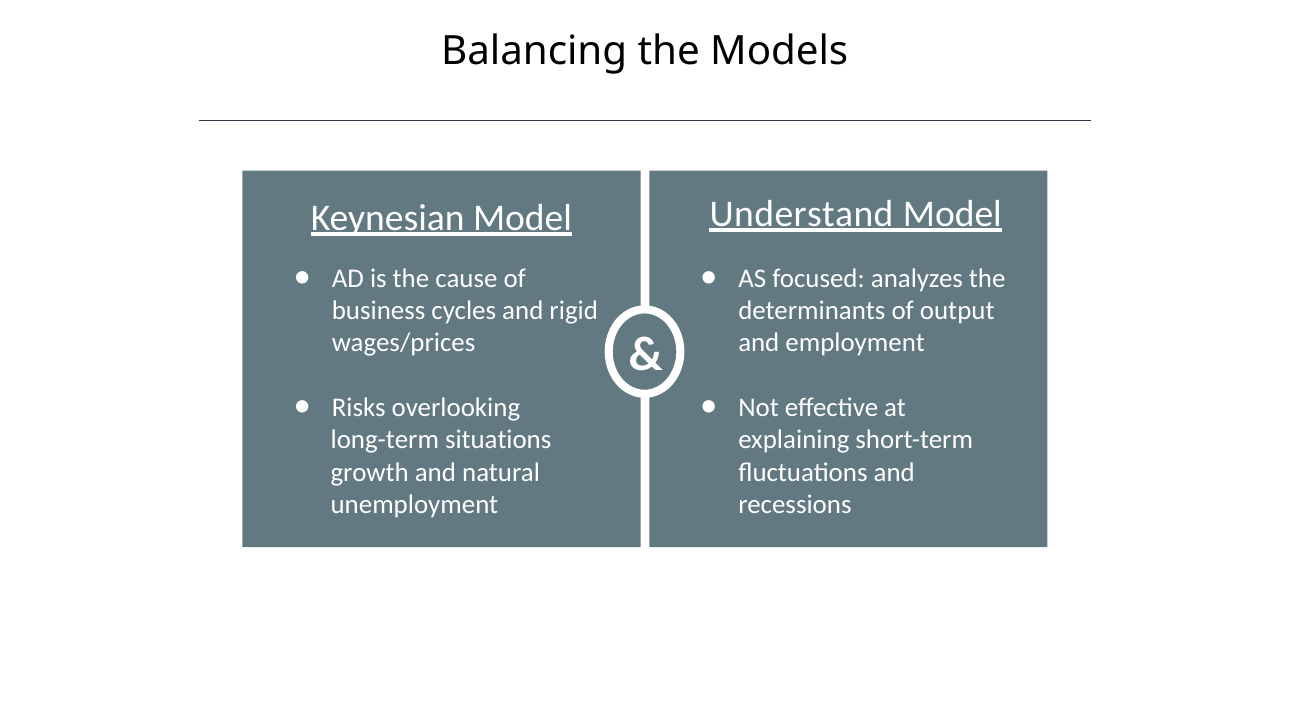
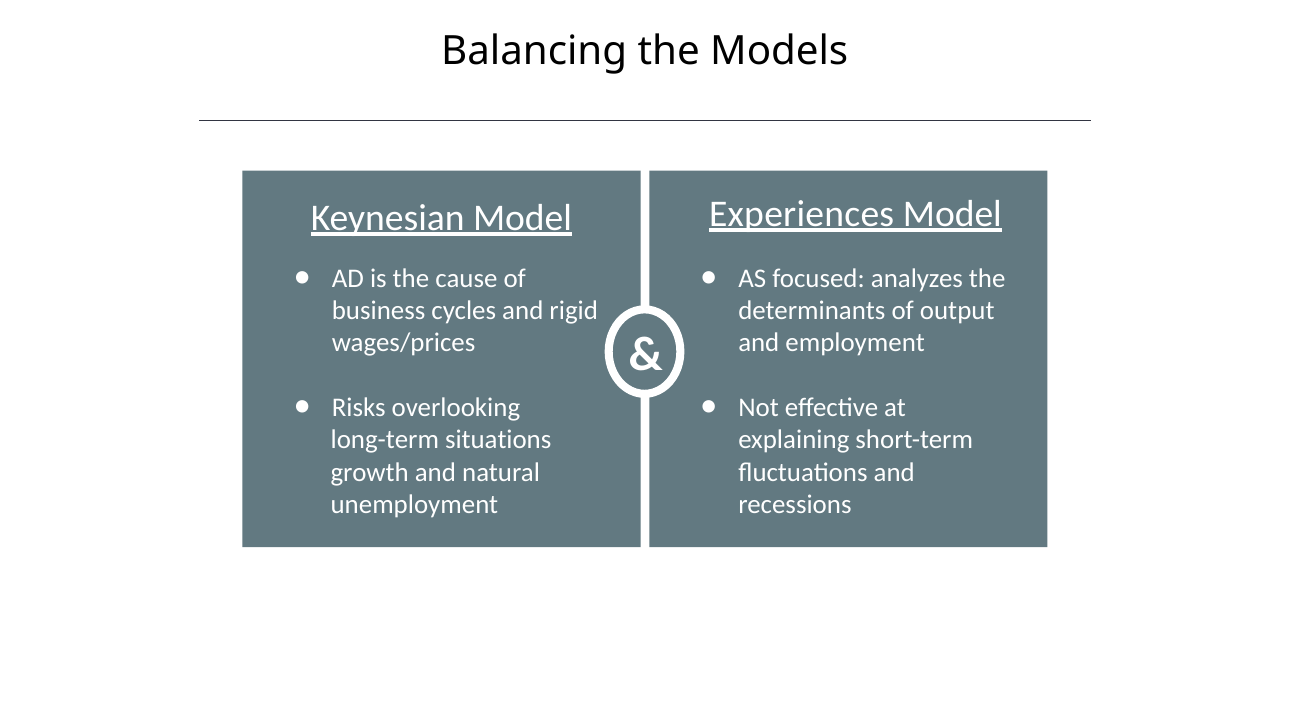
Understand: Understand -> Experiences
